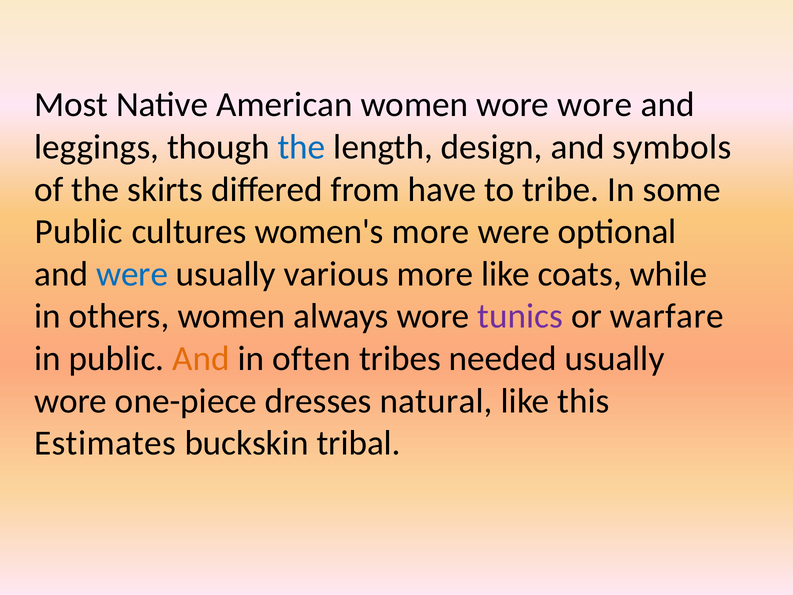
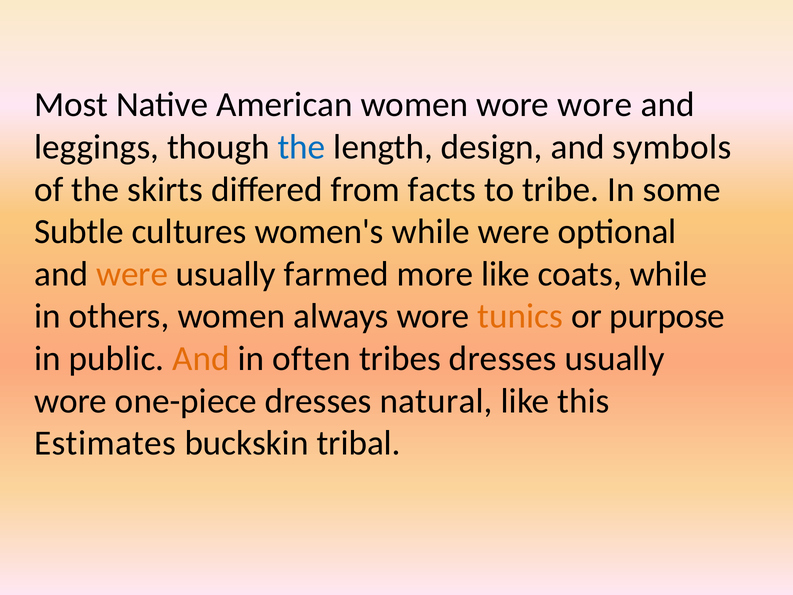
have: have -> facts
Public at (79, 232): Public -> Subtle
women's more: more -> while
were at (132, 274) colour: blue -> orange
various: various -> farmed
tunics colour: purple -> orange
warfare: warfare -> purpose
tribes needed: needed -> dresses
